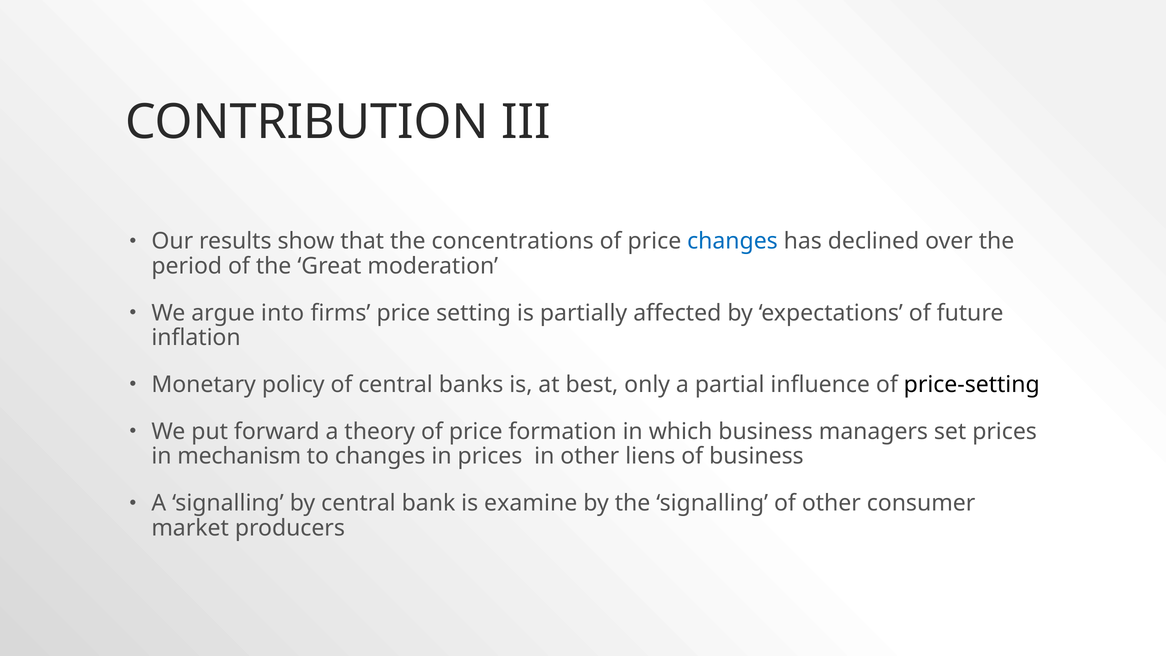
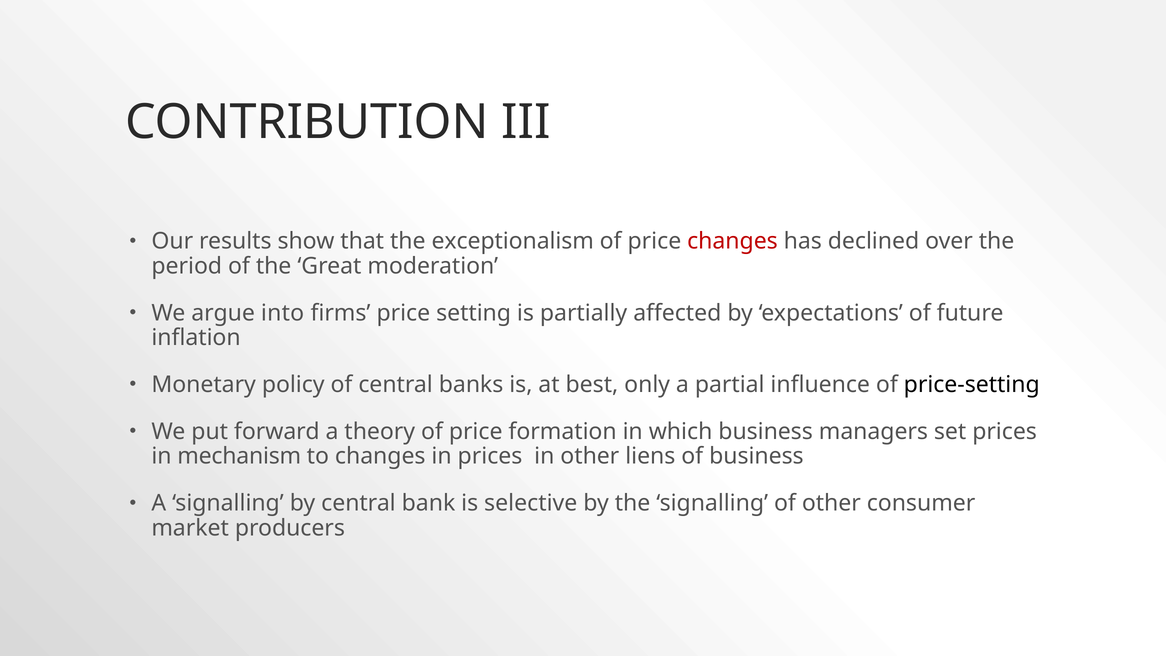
concentrations: concentrations -> exceptionalism
changes at (732, 241) colour: blue -> red
examine: examine -> selective
